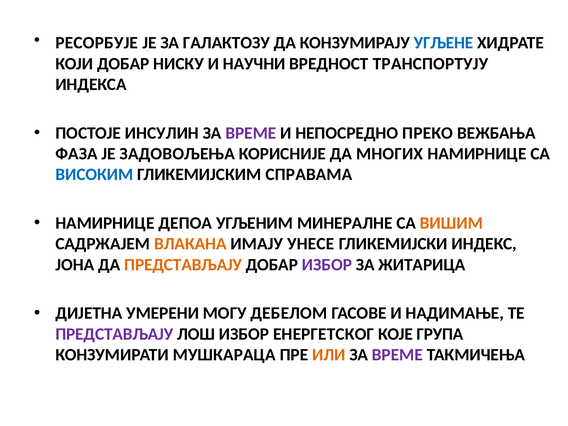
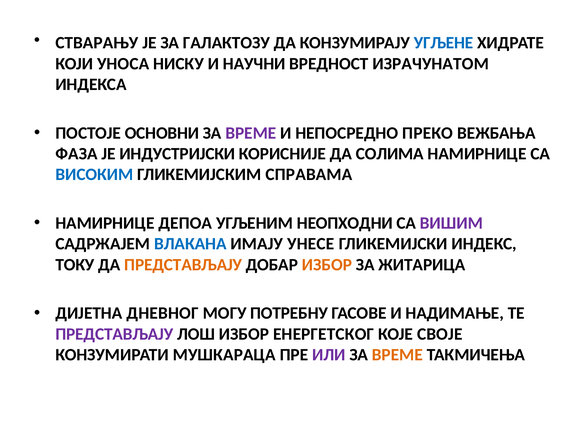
РЕСОРБУЈЕ: РЕСОРБУЈЕ -> СТВАРАЊУ
КОЈИ ДОБАР: ДОБАР -> УНОСА
ТРАНСПОРТУЈУ: ТРАНСПОРТУЈУ -> ИЗРАЧУНАТОМ
ИНСУЛИН: ИНСУЛИН -> ОСНОВНИ
ЗАДОВОЉЕЊА: ЗАДОВОЉЕЊА -> ИНДУСТРИЈСКИ
МНОГИХ: МНОГИХ -> СОЛИМА
МИНЕРАЛНЕ: МИНЕРАЛНЕ -> НЕОПХОДНИ
ВИШИМ colour: orange -> purple
ВЛАКАНА colour: orange -> blue
ЈОНА: ЈОНА -> ТОКУ
ИЗБОР at (327, 265) colour: purple -> orange
УМЕРЕНИ: УМЕРЕНИ -> ДНЕВНОГ
ДЕБЕЛОМ: ДЕБЕЛОМ -> ПОТРЕБНУ
ГРУПА: ГРУПА -> СВОЈЕ
ИЛИ colour: orange -> purple
ВРЕМЕ at (397, 355) colour: purple -> orange
